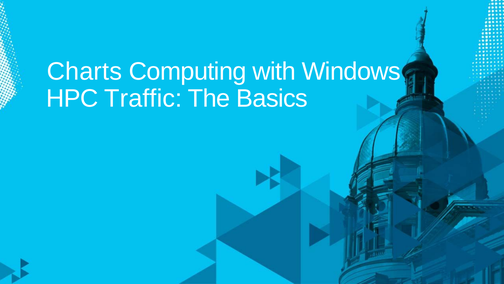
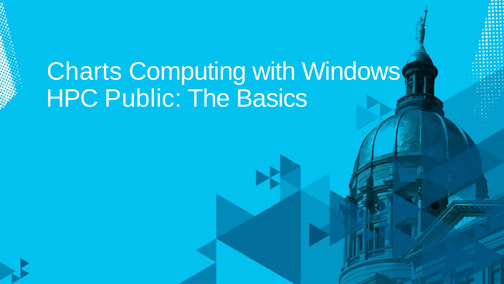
Traffic: Traffic -> Public
